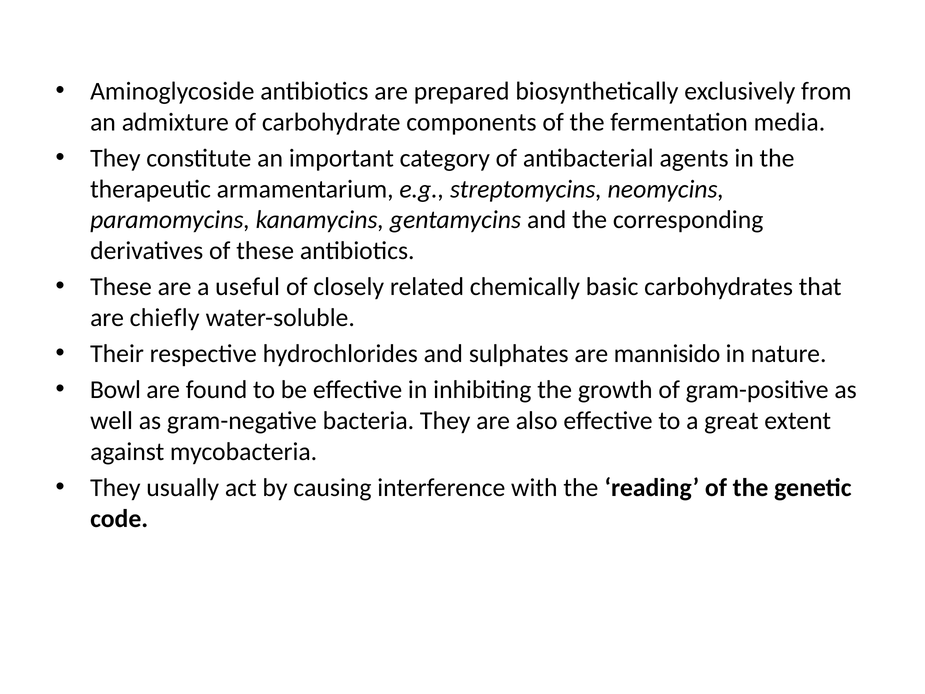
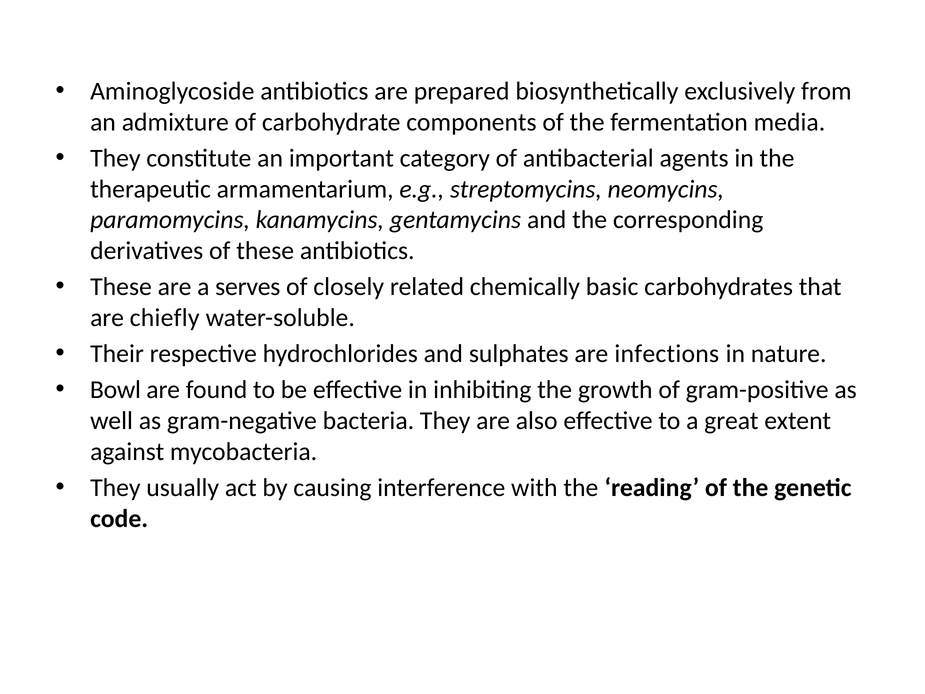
useful: useful -> serves
mannisido: mannisido -> infections
